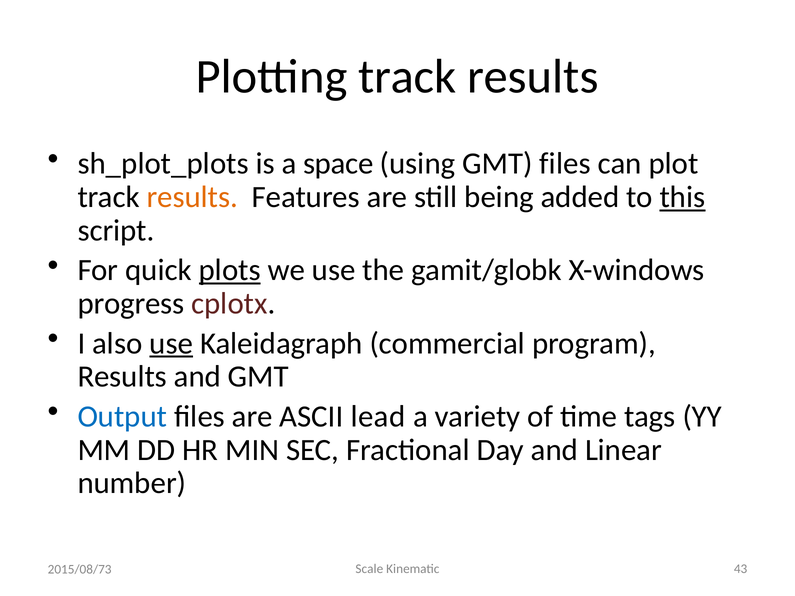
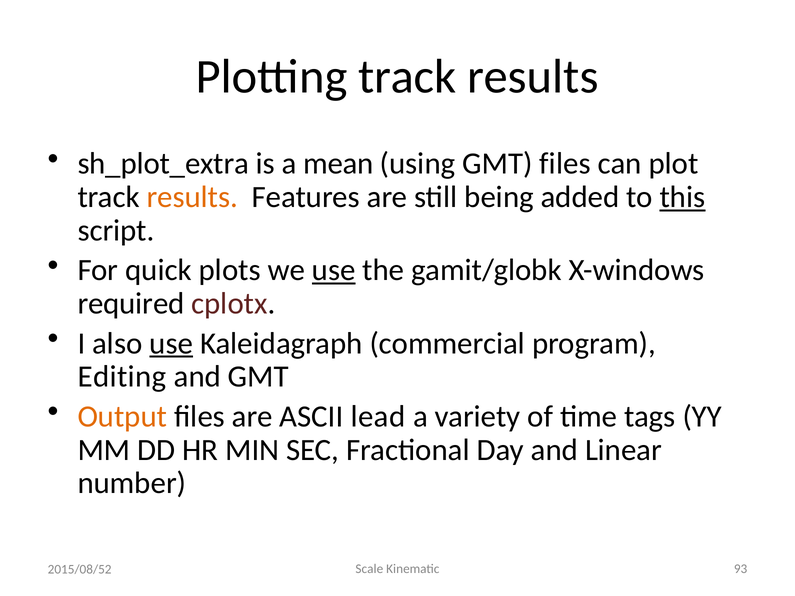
sh_plot_plots: sh_plot_plots -> sh_plot_extra
space: space -> mean
plots underline: present -> none
use at (334, 270) underline: none -> present
progress: progress -> required
Results at (122, 377): Results -> Editing
Output colour: blue -> orange
43: 43 -> 93
2015/08/73: 2015/08/73 -> 2015/08/52
